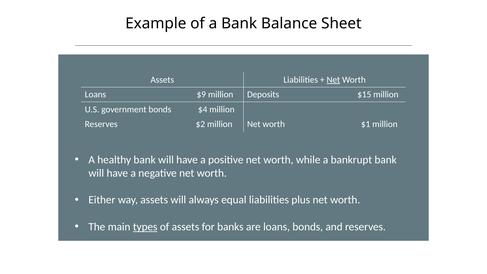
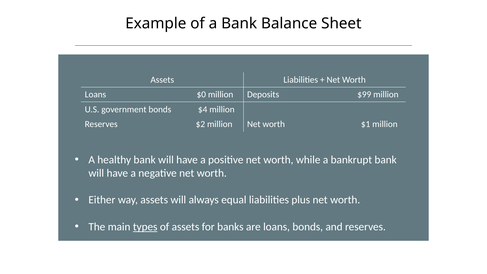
Net at (333, 80) underline: present -> none
$9: $9 -> $0
$15: $15 -> $99
